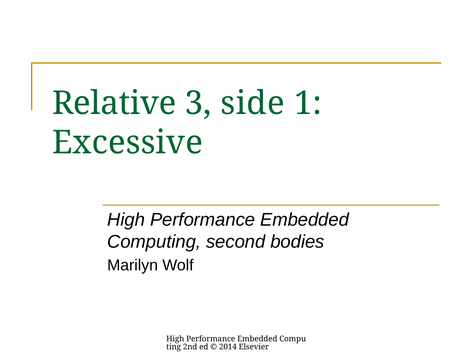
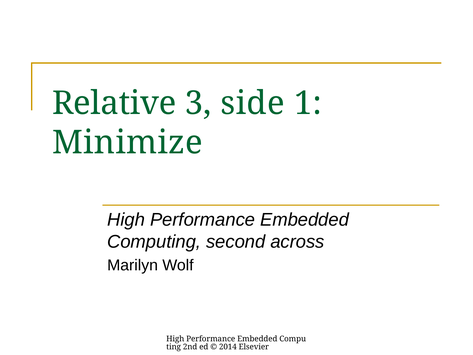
Excessive: Excessive -> Minimize
bodies: bodies -> across
